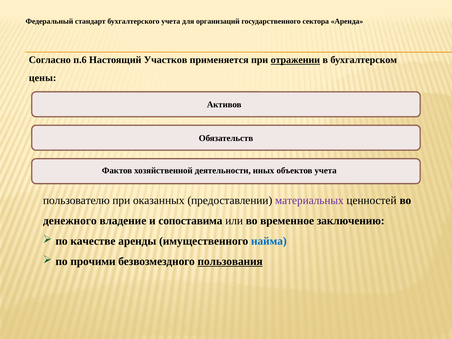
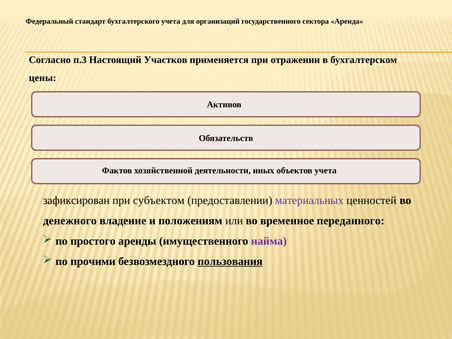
п.6: п.6 -> п.3
отражении underline: present -> none
пользователю: пользователю -> зафиксирован
оказанных: оказанных -> субъектом
сопоставима: сопоставима -> положениям
заключению: заключению -> переданного
качестве: качестве -> простого
найма colour: blue -> purple
